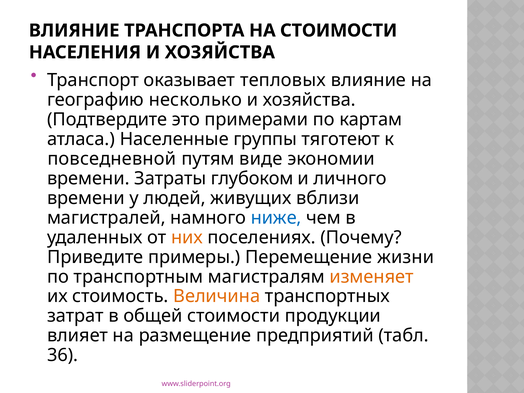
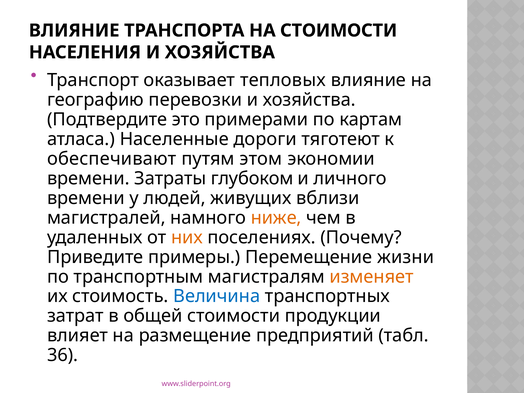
несколько: несколько -> перевозки
группы: группы -> дороги
повседневной: повседневной -> обеспечивают
виде: виде -> этом
ниже colour: blue -> orange
Величина colour: orange -> blue
